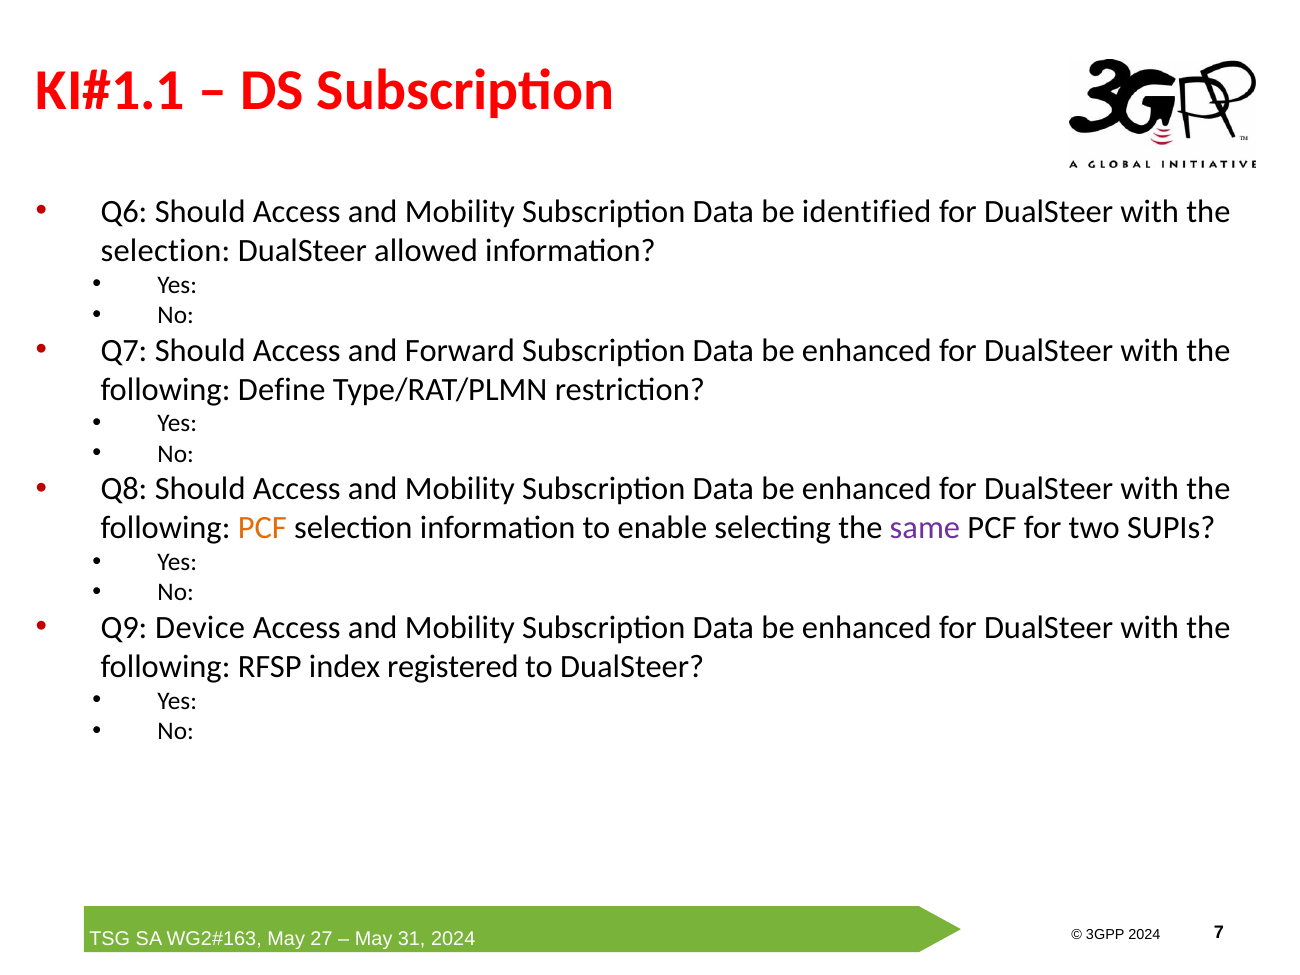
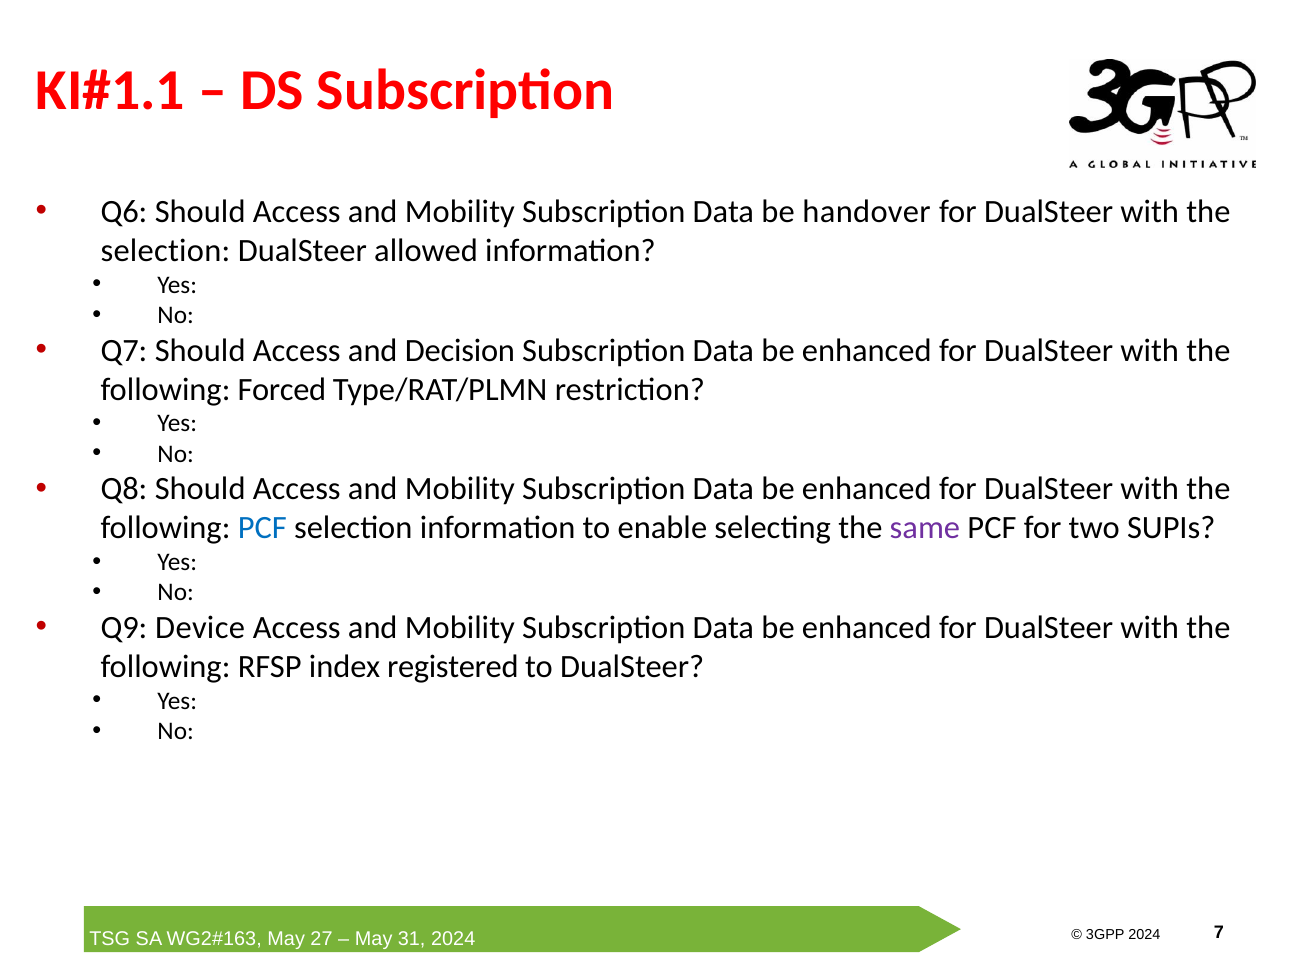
identified: identified -> handover
Forward: Forward -> Decision
Define: Define -> Forced
PCF at (262, 528) colour: orange -> blue
